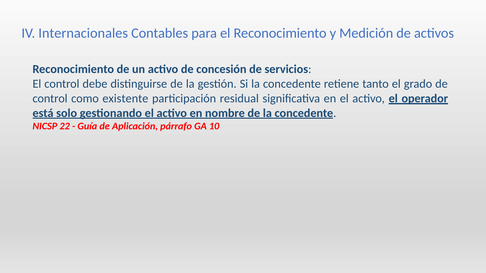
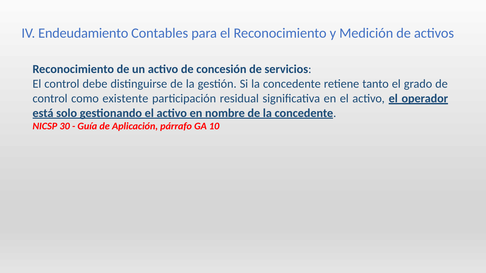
Internacionales: Internacionales -> Endeudamiento
22: 22 -> 30
